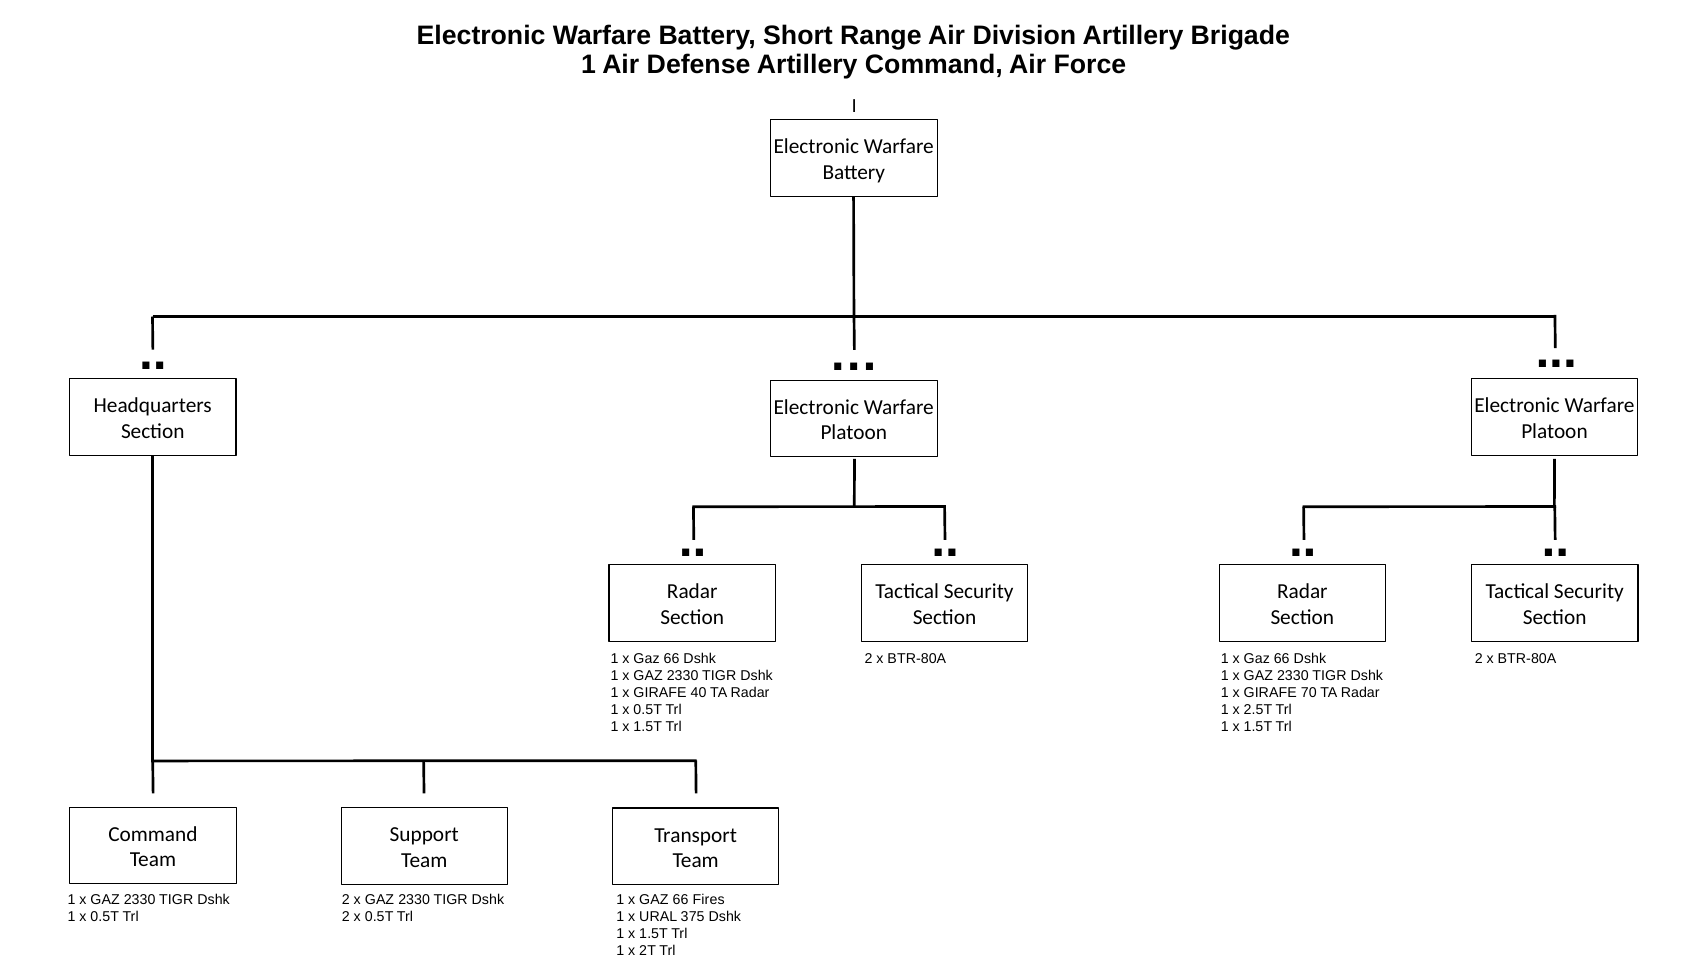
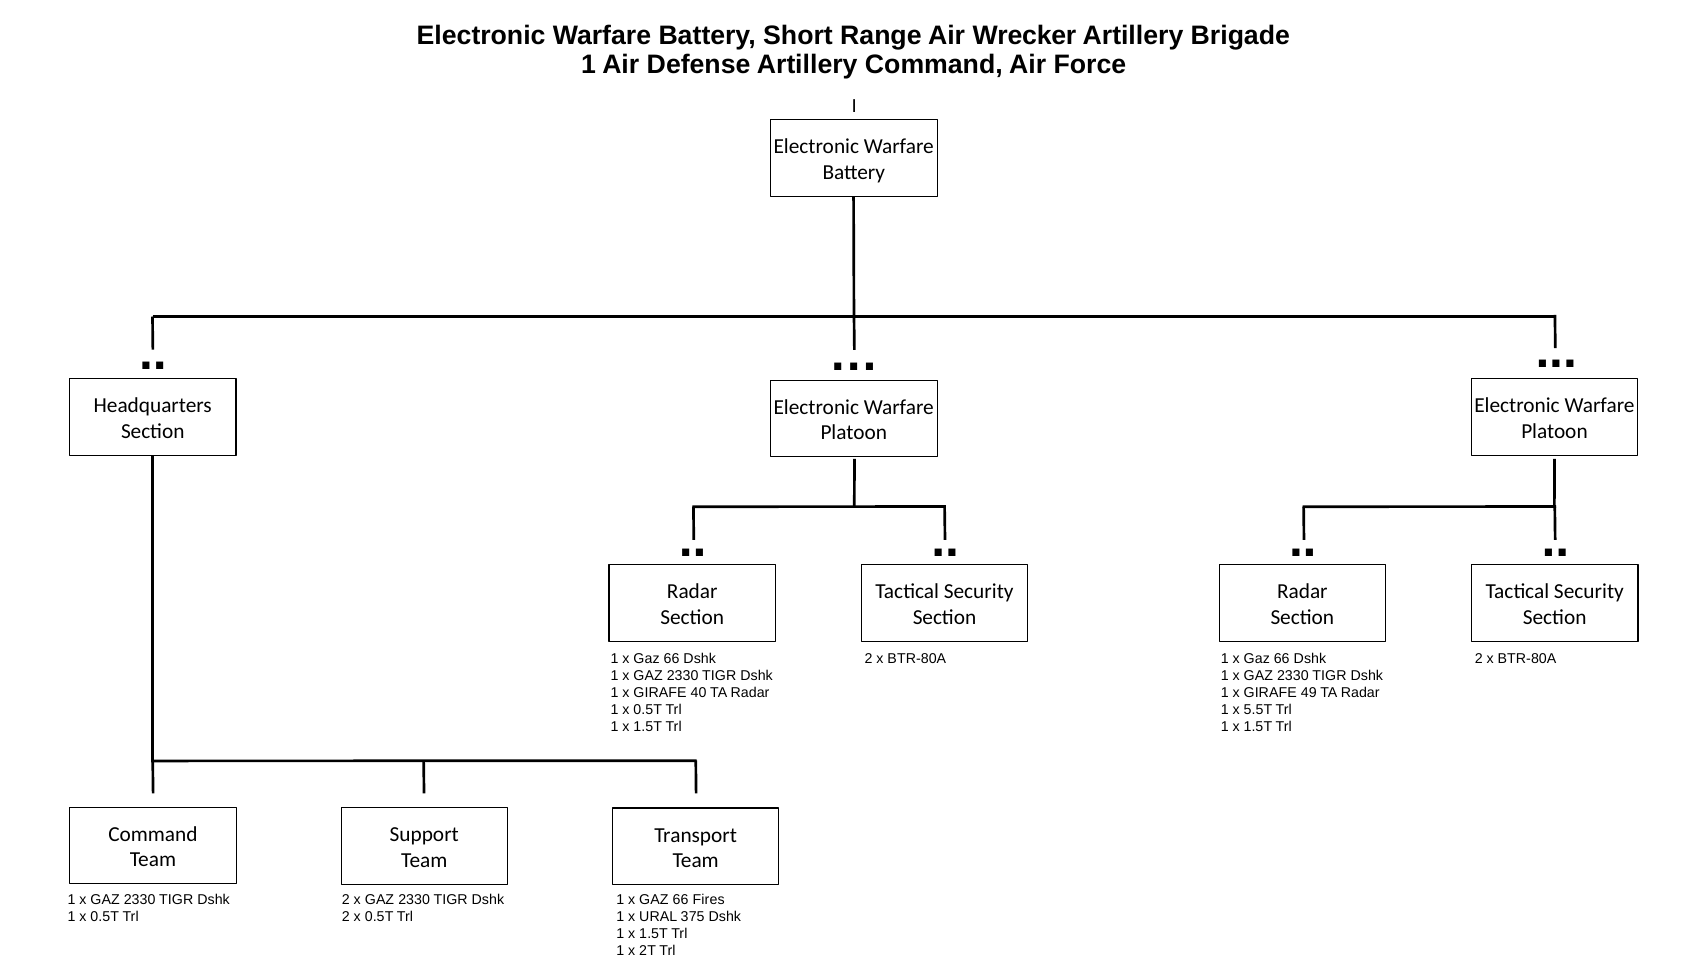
Division: Division -> Wrecker
70: 70 -> 49
2.5T: 2.5T -> 5.5T
